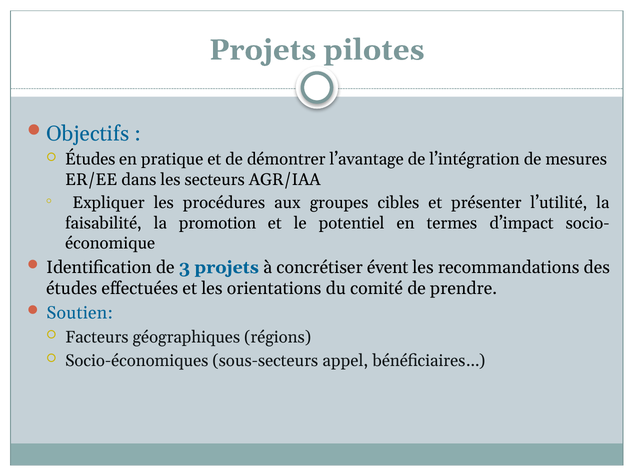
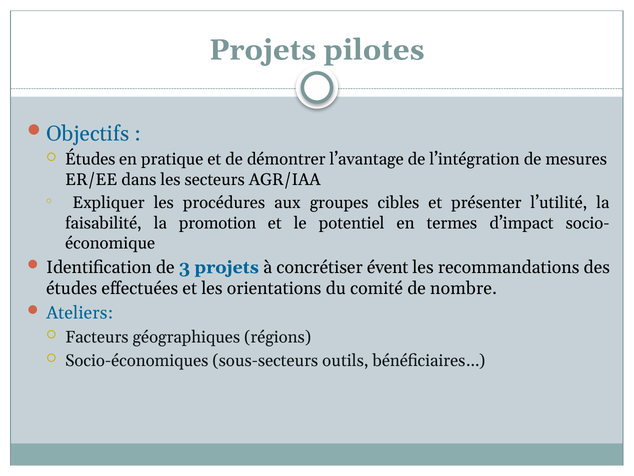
prendre: prendre -> nombre
Soutien: Soutien -> Ateliers
appel: appel -> outils
